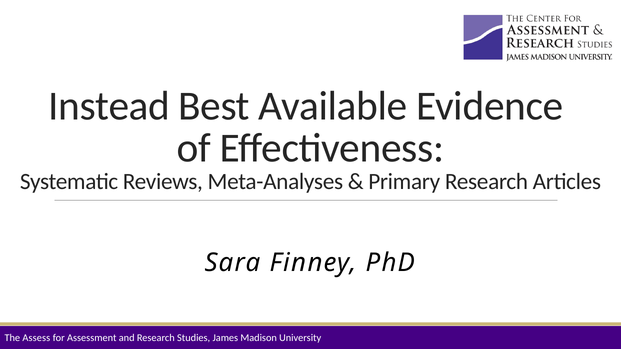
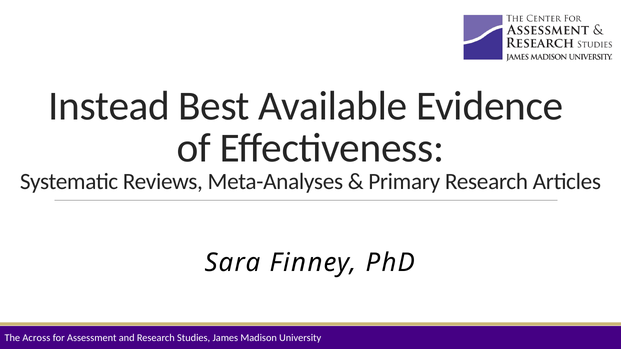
Assess: Assess -> Across
